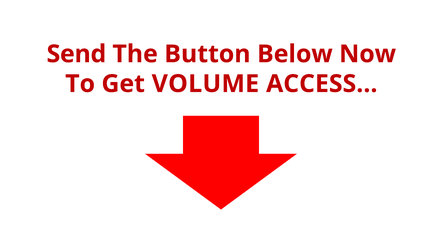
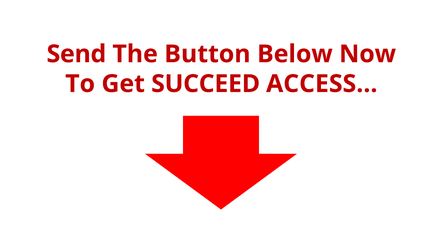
VOLUME: VOLUME -> SUCCEED
